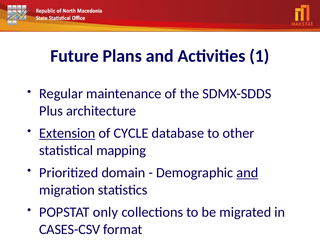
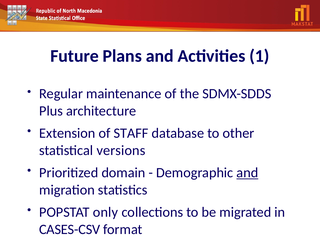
Extension underline: present -> none
CYCLE: CYCLE -> STAFF
mapping: mapping -> versions
